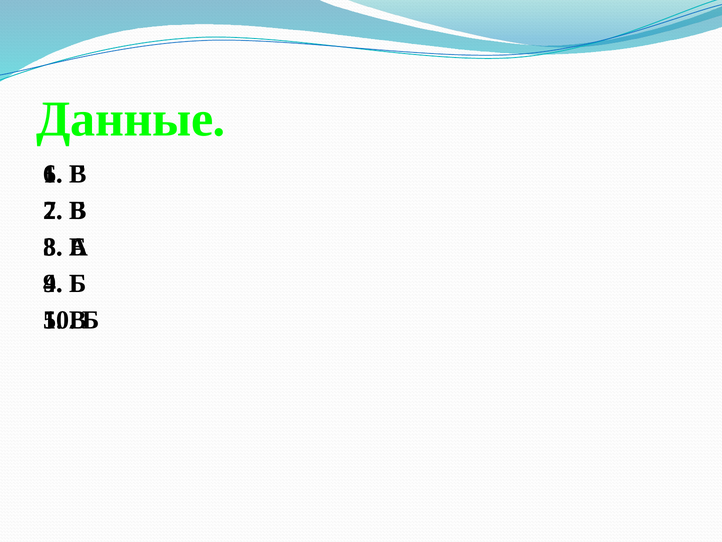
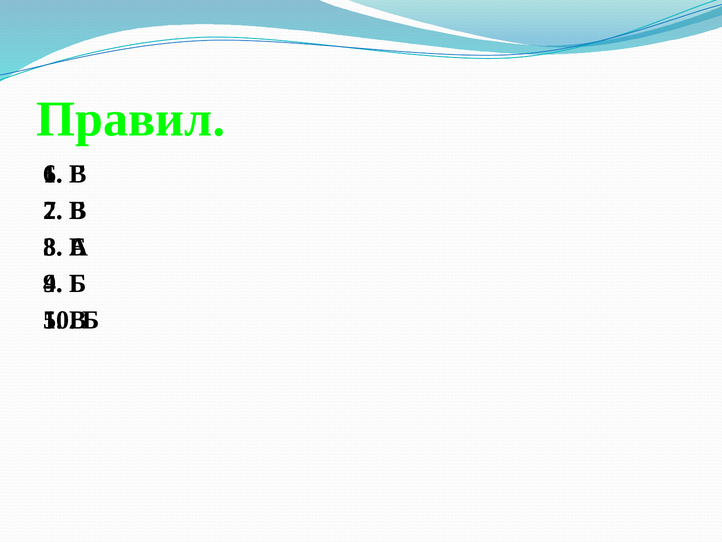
Данные: Данные -> Правил
